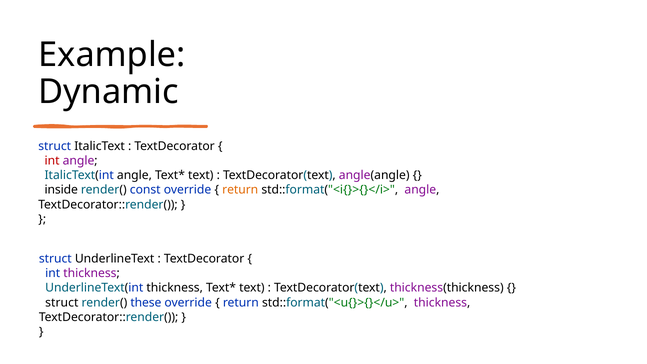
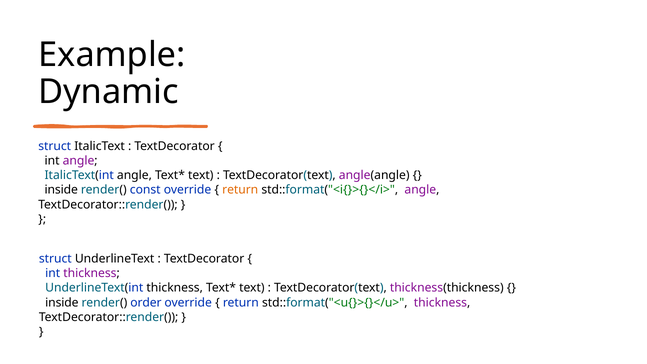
int at (52, 161) colour: red -> black
struct at (62, 302): struct -> inside
these: these -> order
